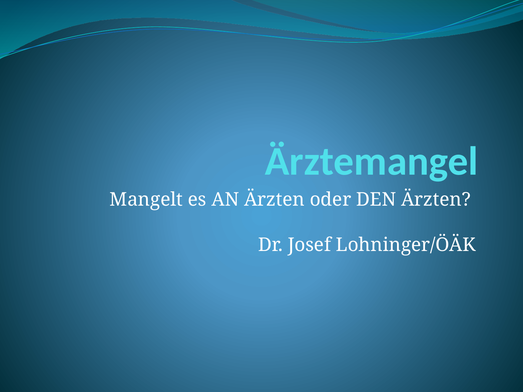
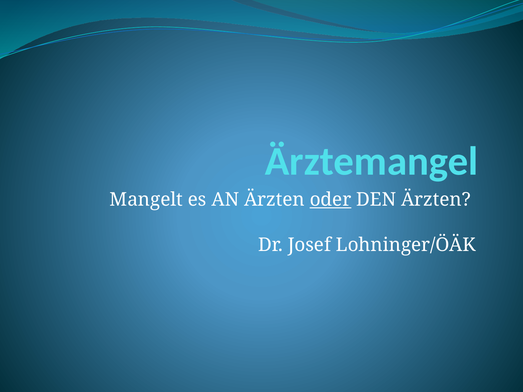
oder underline: none -> present
